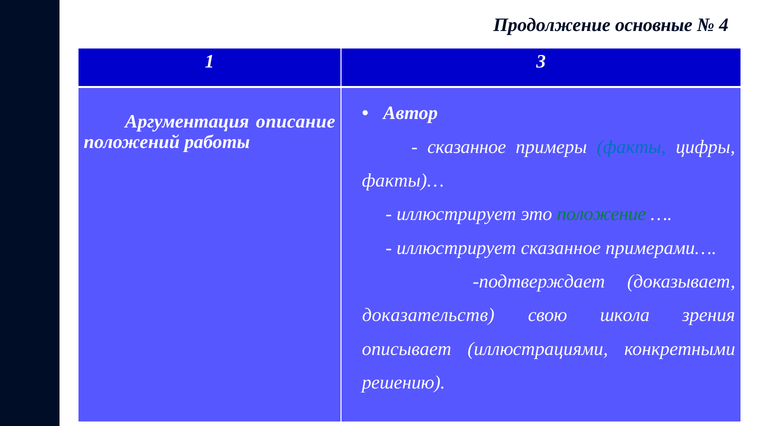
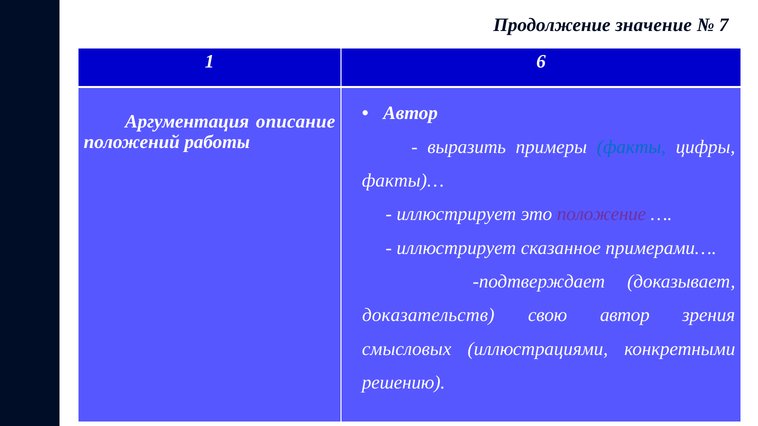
основные: основные -> значение
4: 4 -> 7
3: 3 -> 6
сказанное at (467, 147): сказанное -> выразить
положение colour: green -> purple
свою школа: школа -> автор
описывает: описывает -> смысловых
